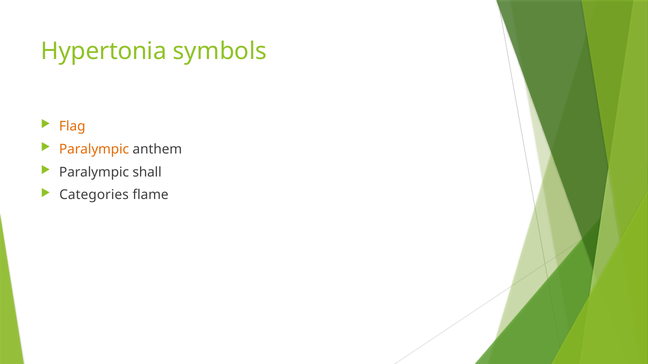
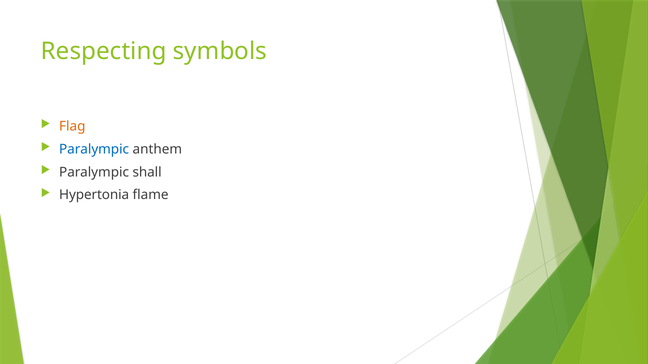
Hypertonia: Hypertonia -> Respecting
Paralympic at (94, 149) colour: orange -> blue
Categories: Categories -> Hypertonia
